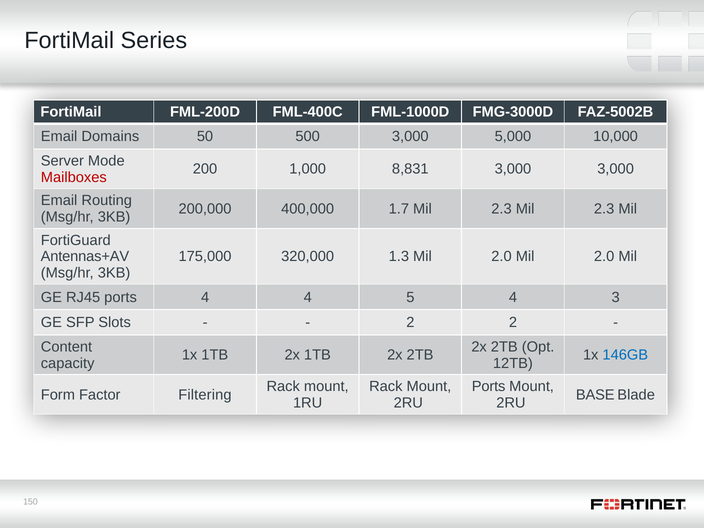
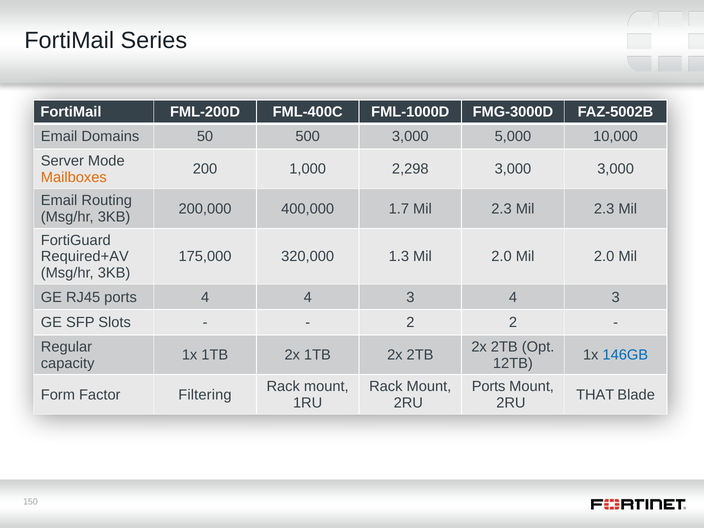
8,831: 8,831 -> 2,298
Mailboxes colour: red -> orange
Antennas+AV: Antennas+AV -> Required+AV
4 4 5: 5 -> 3
Content: Content -> Regular
BASE: BASE -> THAT
